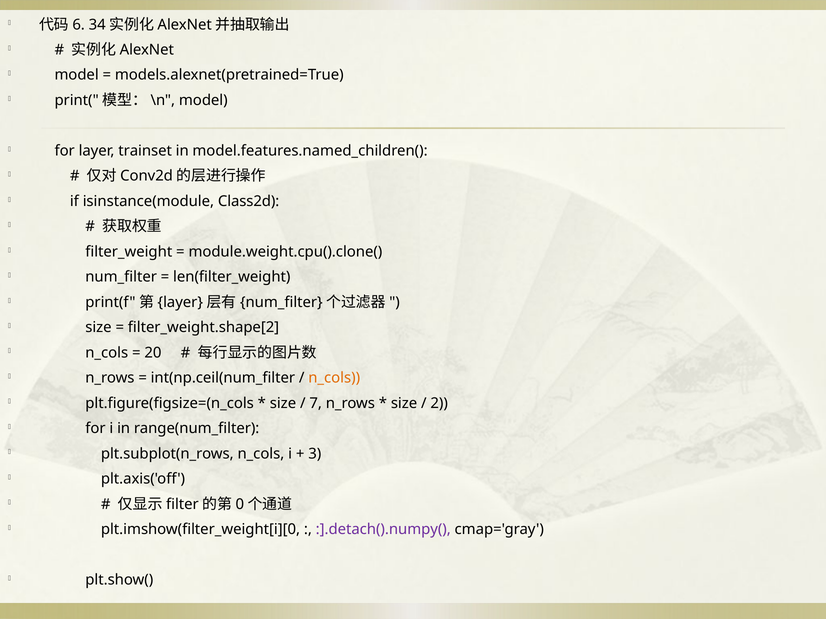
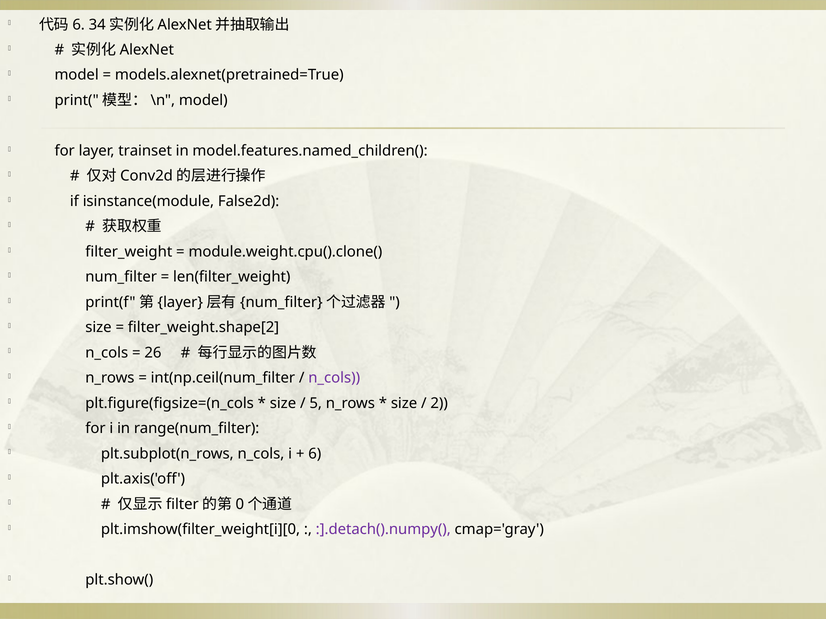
Class2d: Class2d -> False2d
20: 20 -> 26
n_cols at (334, 378) colour: orange -> purple
7: 7 -> 5
3: 3 -> 6
